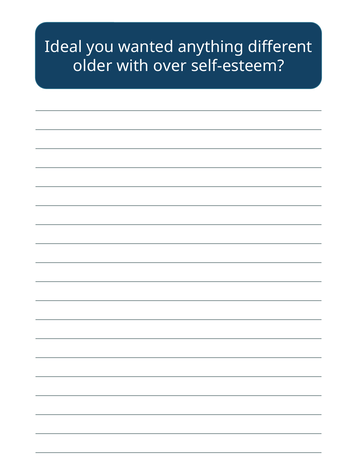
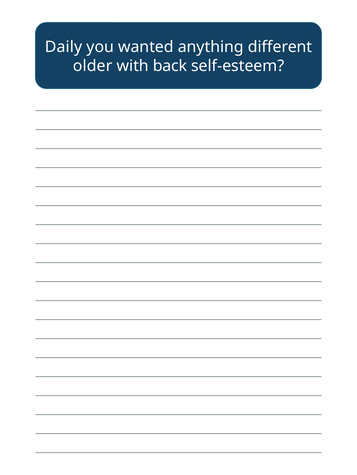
Ideal: Ideal -> Daily
over: over -> back
